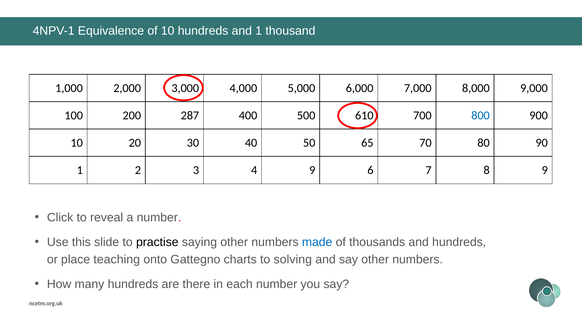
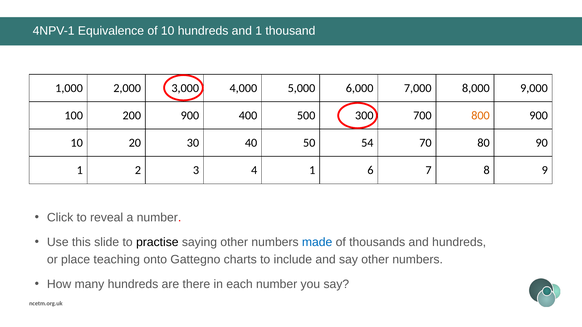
200 287: 287 -> 900
610: 610 -> 300
800 colour: blue -> orange
65: 65 -> 54
4 9: 9 -> 1
solving: solving -> include
